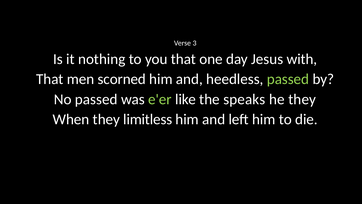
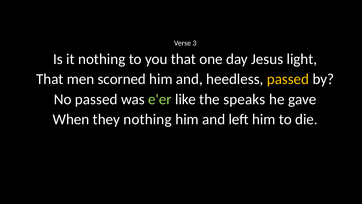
with: with -> light
passed at (288, 79) colour: light green -> yellow
he they: they -> gave
they limitless: limitless -> nothing
